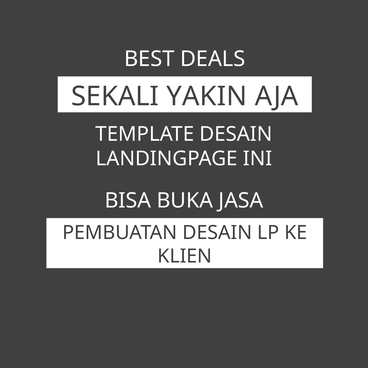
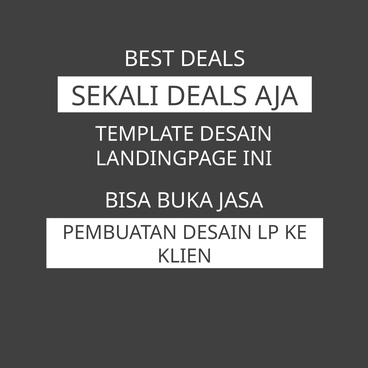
SEKALI YAKIN: YAKIN -> DEALS
